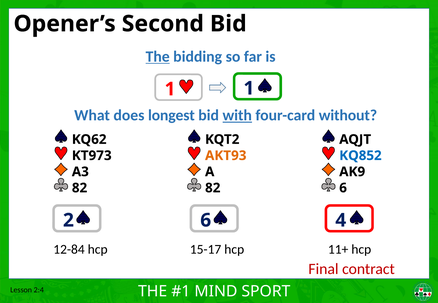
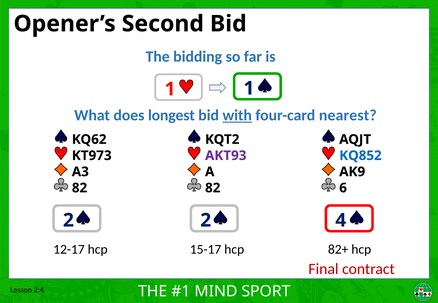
The at (158, 57) underline: present -> none
without: without -> nearest
AKT93 colour: orange -> purple
2 6: 6 -> 2
12-84: 12-84 -> 12-17
11+: 11+ -> 82+
